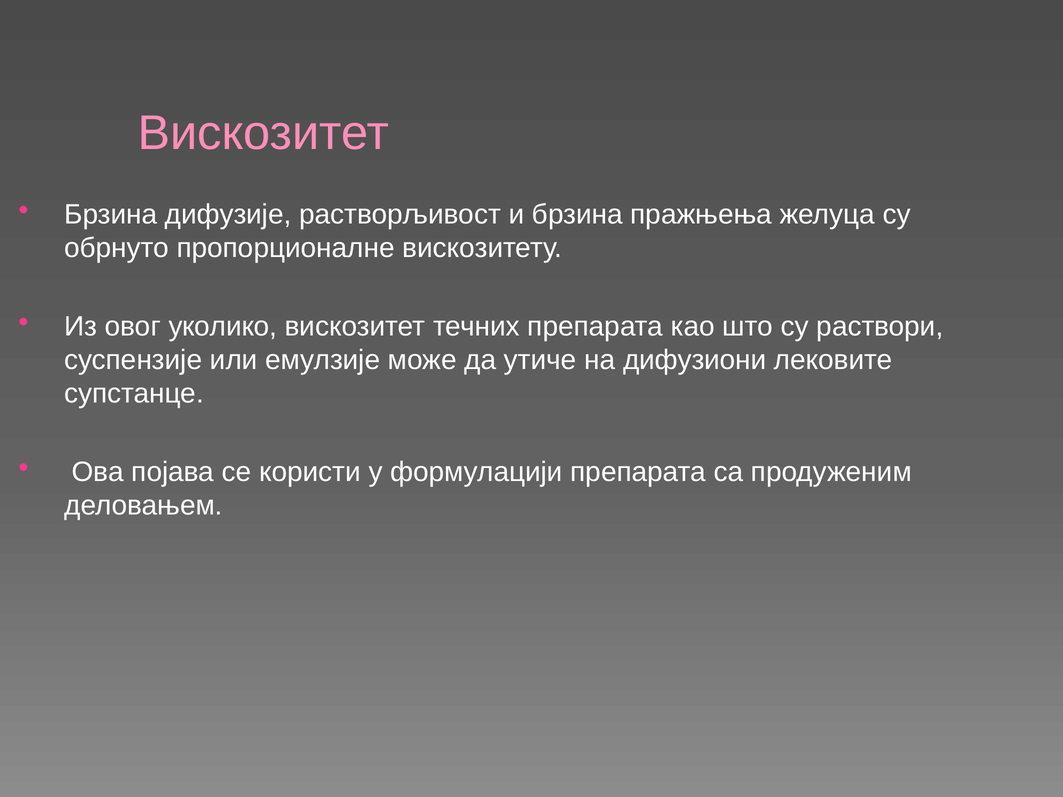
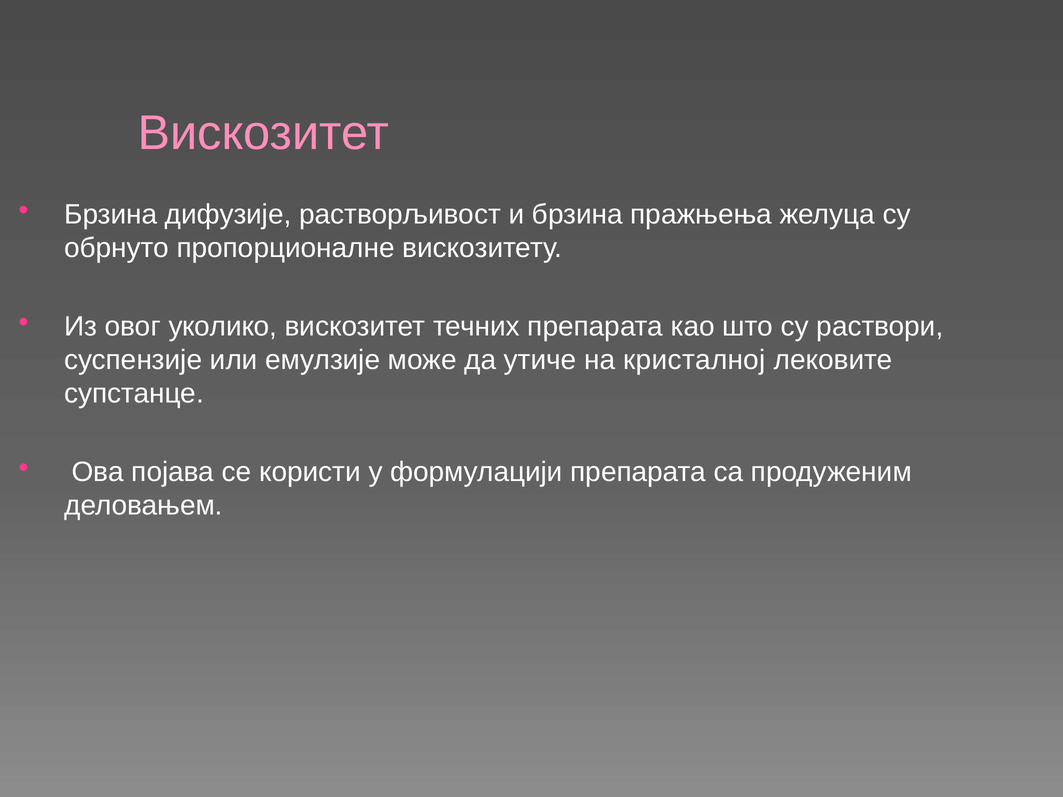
дифузиони: дифузиони -> кристалној
